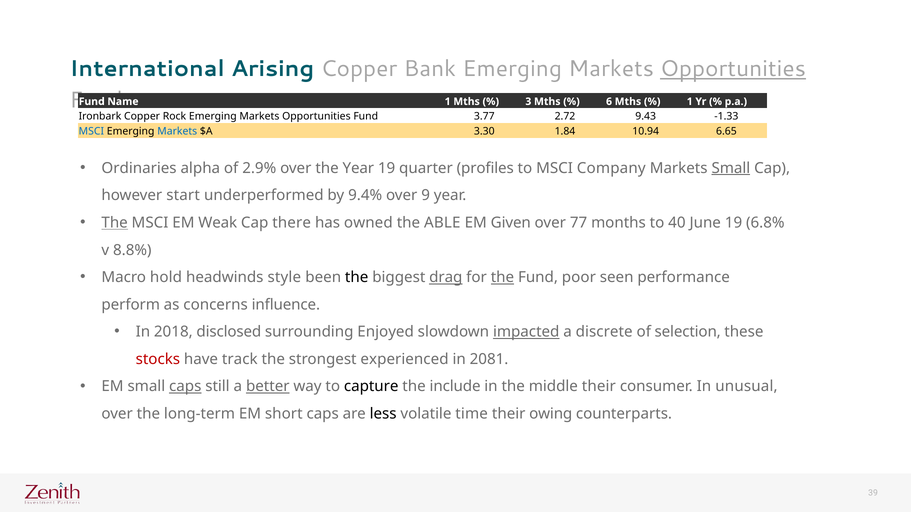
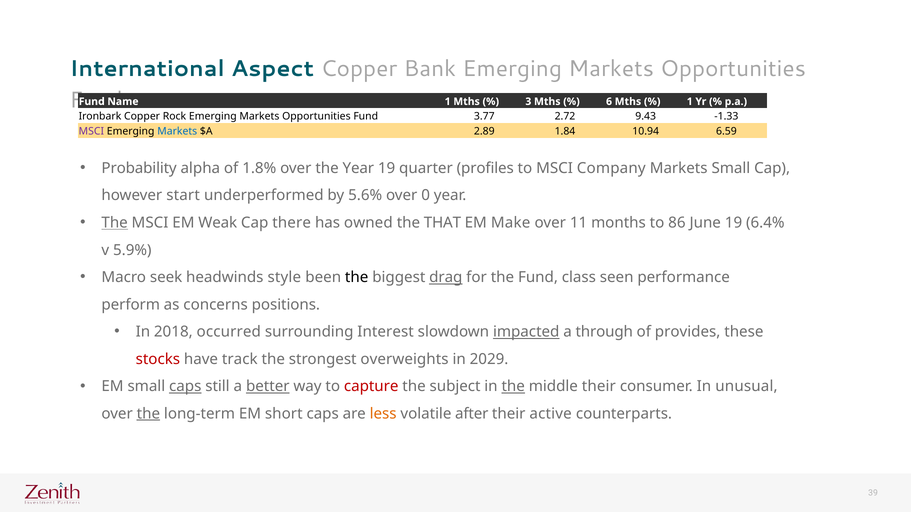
Arising: Arising -> Aspect
Opportunities at (733, 69) underline: present -> none
MSCI at (91, 131) colour: blue -> purple
3.30: 3.30 -> 2.89
6.65: 6.65 -> 6.59
Ordinaries: Ordinaries -> Probability
2.9%: 2.9% -> 1.8%
Small at (731, 168) underline: present -> none
9.4%: 9.4% -> 5.6%
9: 9 -> 0
ABLE: ABLE -> THAT
Given: Given -> Make
77: 77 -> 11
40: 40 -> 86
6.8%: 6.8% -> 6.4%
8.8%: 8.8% -> 5.9%
hold: hold -> seek
the at (502, 278) underline: present -> none
poor: poor -> class
influence: influence -> positions
disclosed: disclosed -> occurred
Enjoyed: Enjoyed -> Interest
discrete: discrete -> through
selection: selection -> provides
experienced: experienced -> overweights
2081: 2081 -> 2029
capture colour: black -> red
include: include -> subject
the at (513, 387) underline: none -> present
the at (148, 414) underline: none -> present
less colour: black -> orange
time: time -> after
owing: owing -> active
